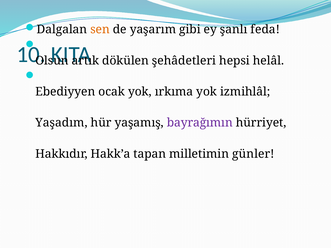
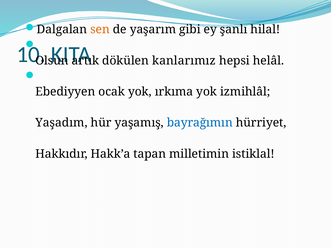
feda: feda -> hilal
şehâdetleri: şehâdetleri -> kanlarımız
bayrağımın colour: purple -> blue
günler: günler -> istiklal
